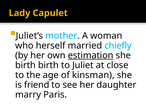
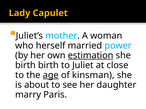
chiefly: chiefly -> power
age underline: none -> present
friend: friend -> about
